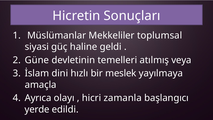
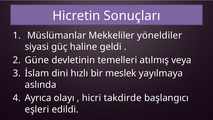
toplumsal: toplumsal -> yöneldiler
amaçla: amaçla -> aslında
zamanla: zamanla -> takdirde
yerde: yerde -> eşleri
